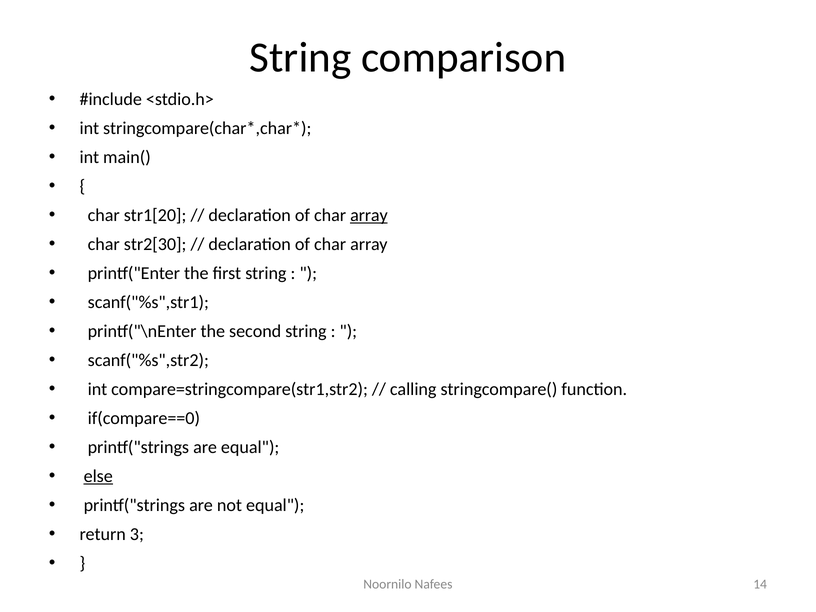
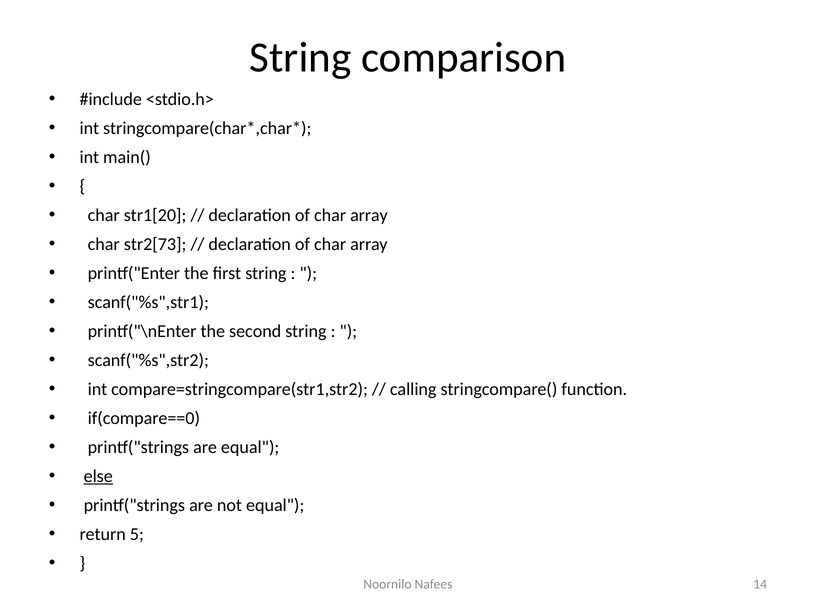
array at (369, 215) underline: present -> none
str2[30: str2[30 -> str2[73
3: 3 -> 5
